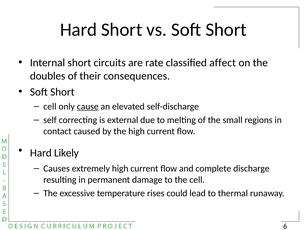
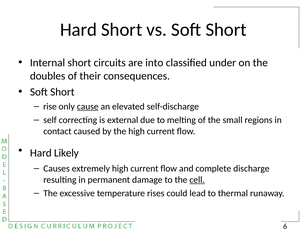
rate: rate -> into
affect: affect -> under
cell at (50, 107): cell -> rise
cell at (197, 180) underline: none -> present
